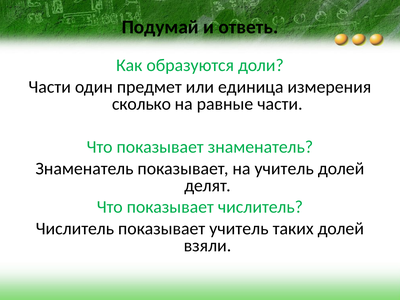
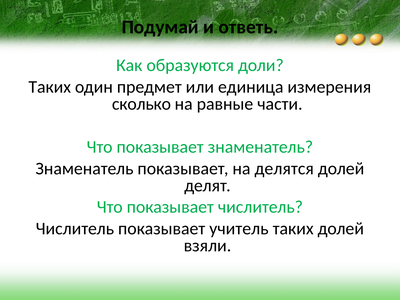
Части at (50, 87): Части -> Таких
на учитель: учитель -> делятся
